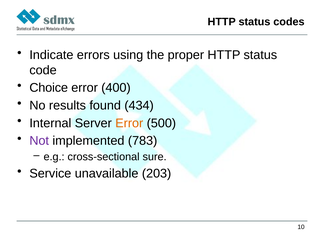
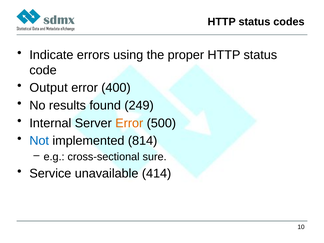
Choice: Choice -> Output
434: 434 -> 249
Not colour: purple -> blue
783: 783 -> 814
203: 203 -> 414
